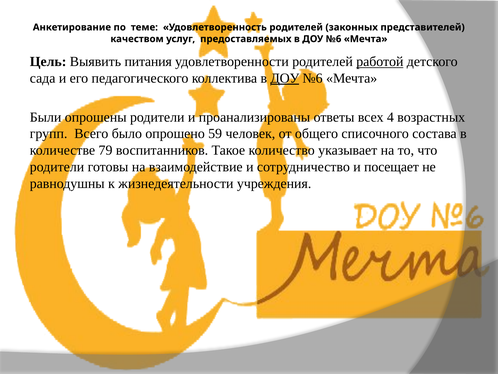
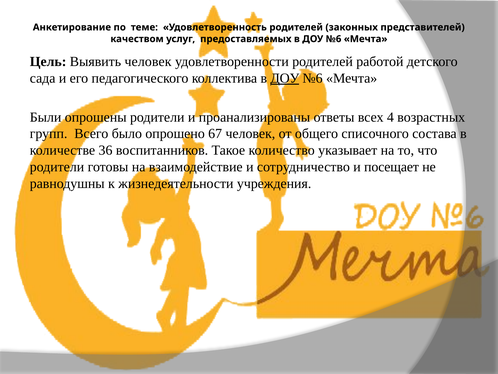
Выявить питания: питания -> человек
работой underline: present -> none
59: 59 -> 67
79: 79 -> 36
